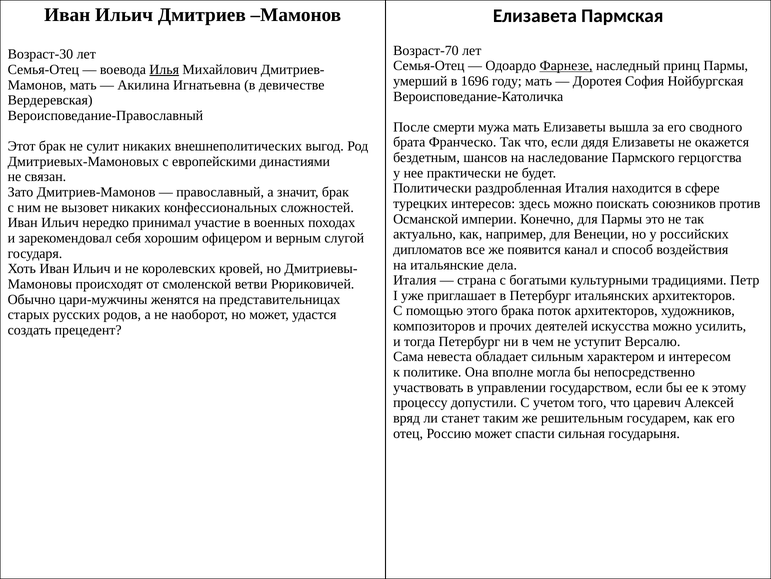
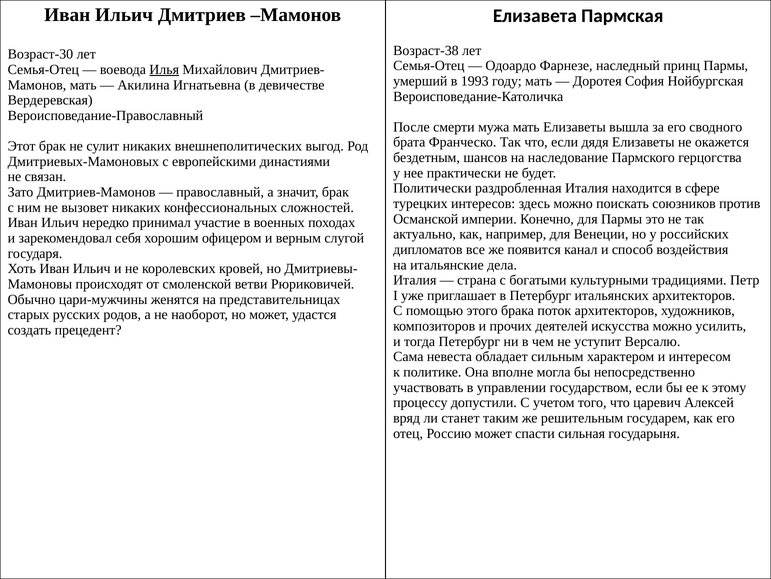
Возраст-70: Возраст-70 -> Возраст-38
Фарнезе underline: present -> none
1696: 1696 -> 1993
